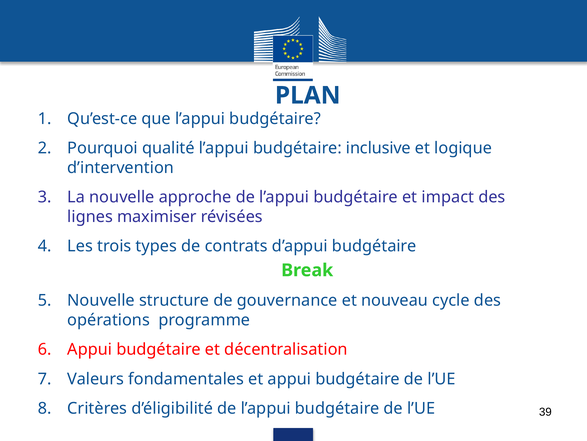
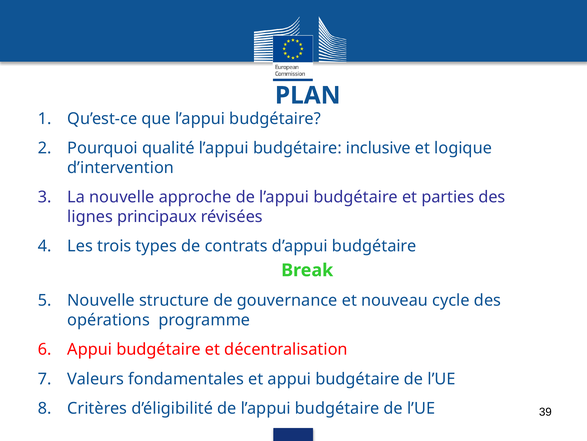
impact: impact -> parties
maximiser: maximiser -> principaux
